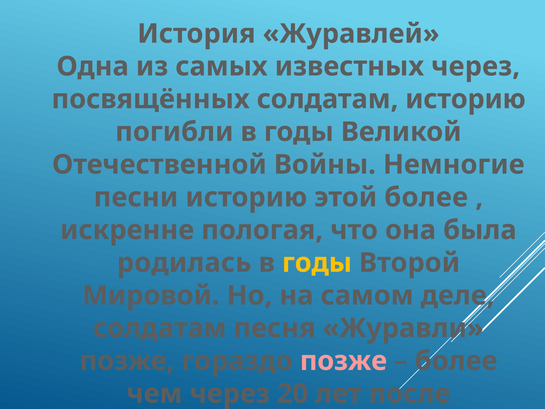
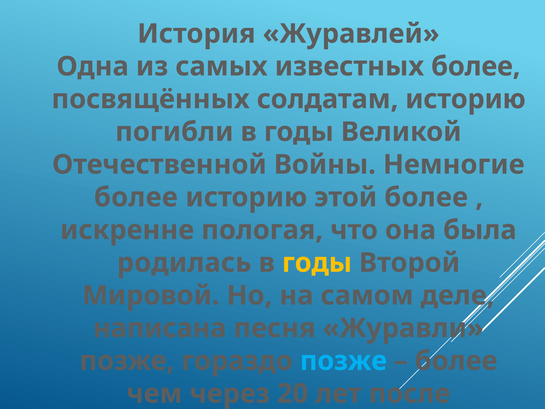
известных через: через -> более
песни at (136, 197): песни -> более
солдатам at (160, 328): солдатам -> написана
позже at (343, 361) colour: pink -> light blue
